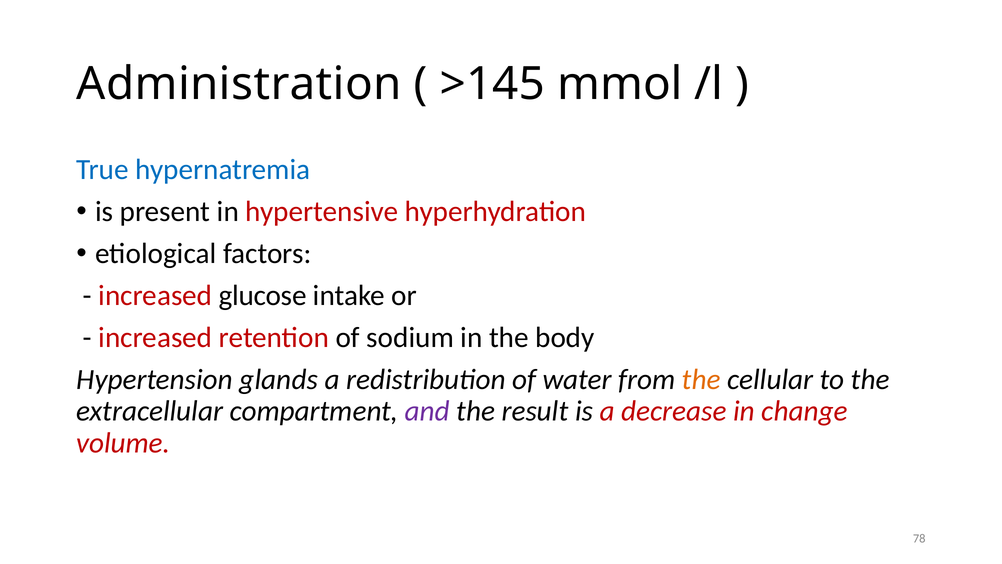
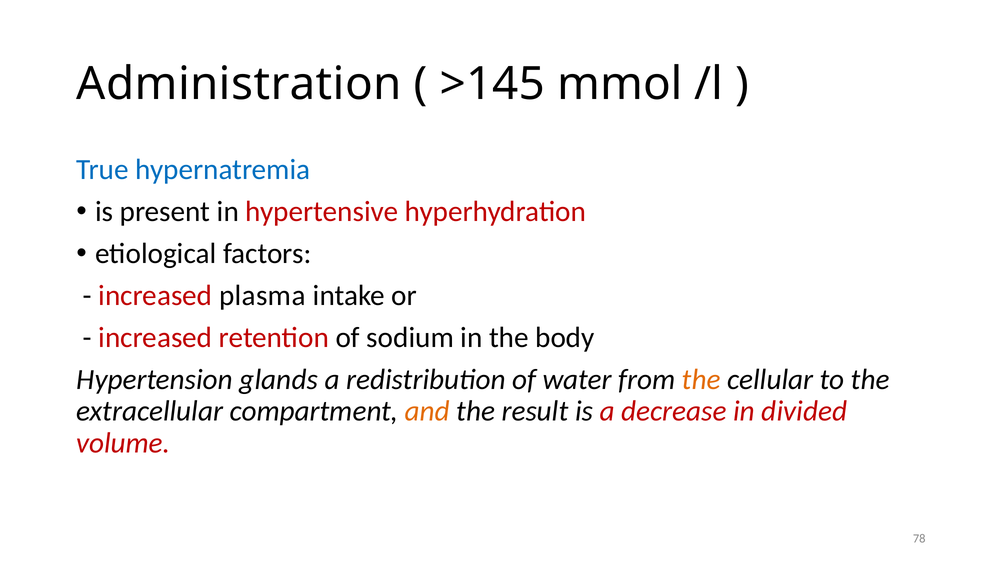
glucose: glucose -> plasma
and colour: purple -> orange
change: change -> divided
